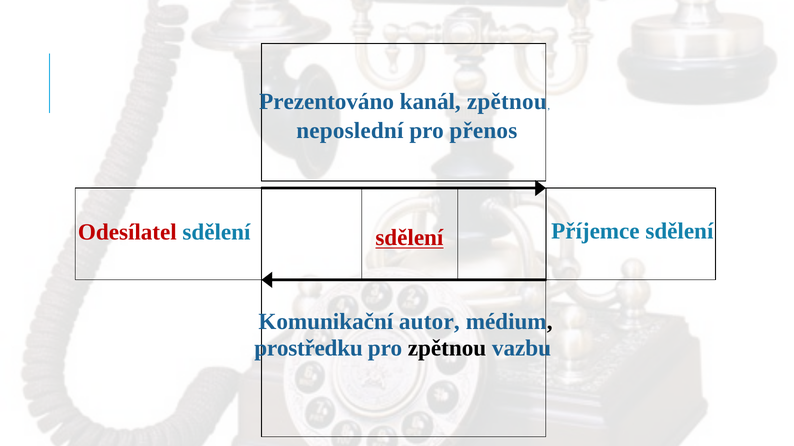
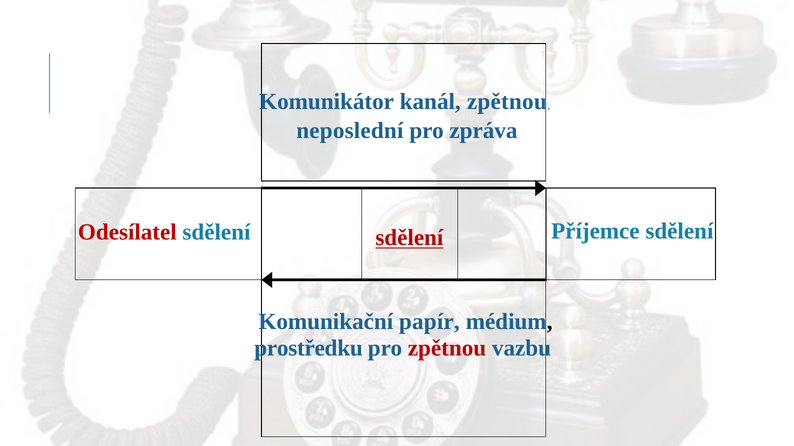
Prezentováno: Prezentováno -> Komunikátor
přenos: přenos -> zpráva
autor: autor -> papír
zpětnou at (447, 349) colour: black -> red
